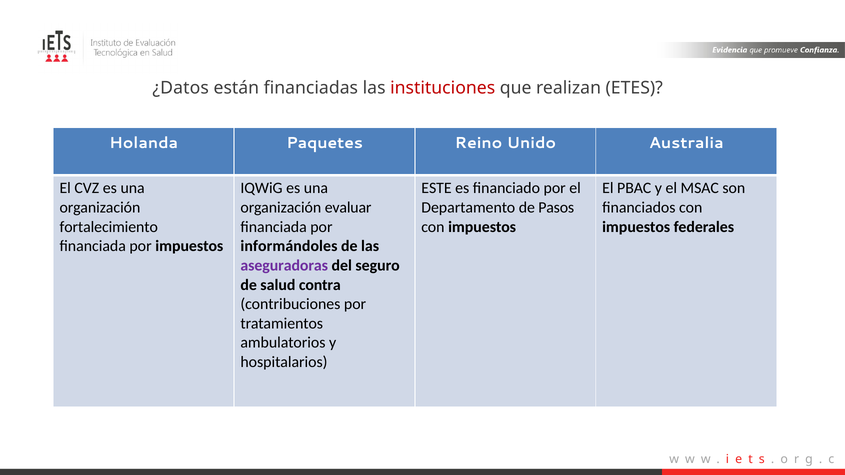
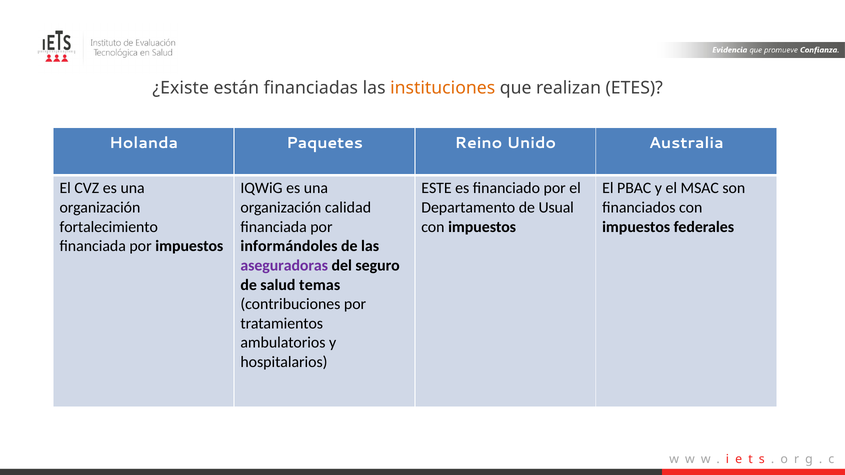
¿Datos: ¿Datos -> ¿Existe
instituciones colour: red -> orange
evaluar: evaluar -> calidad
Pasos: Pasos -> Usual
contra: contra -> temas
